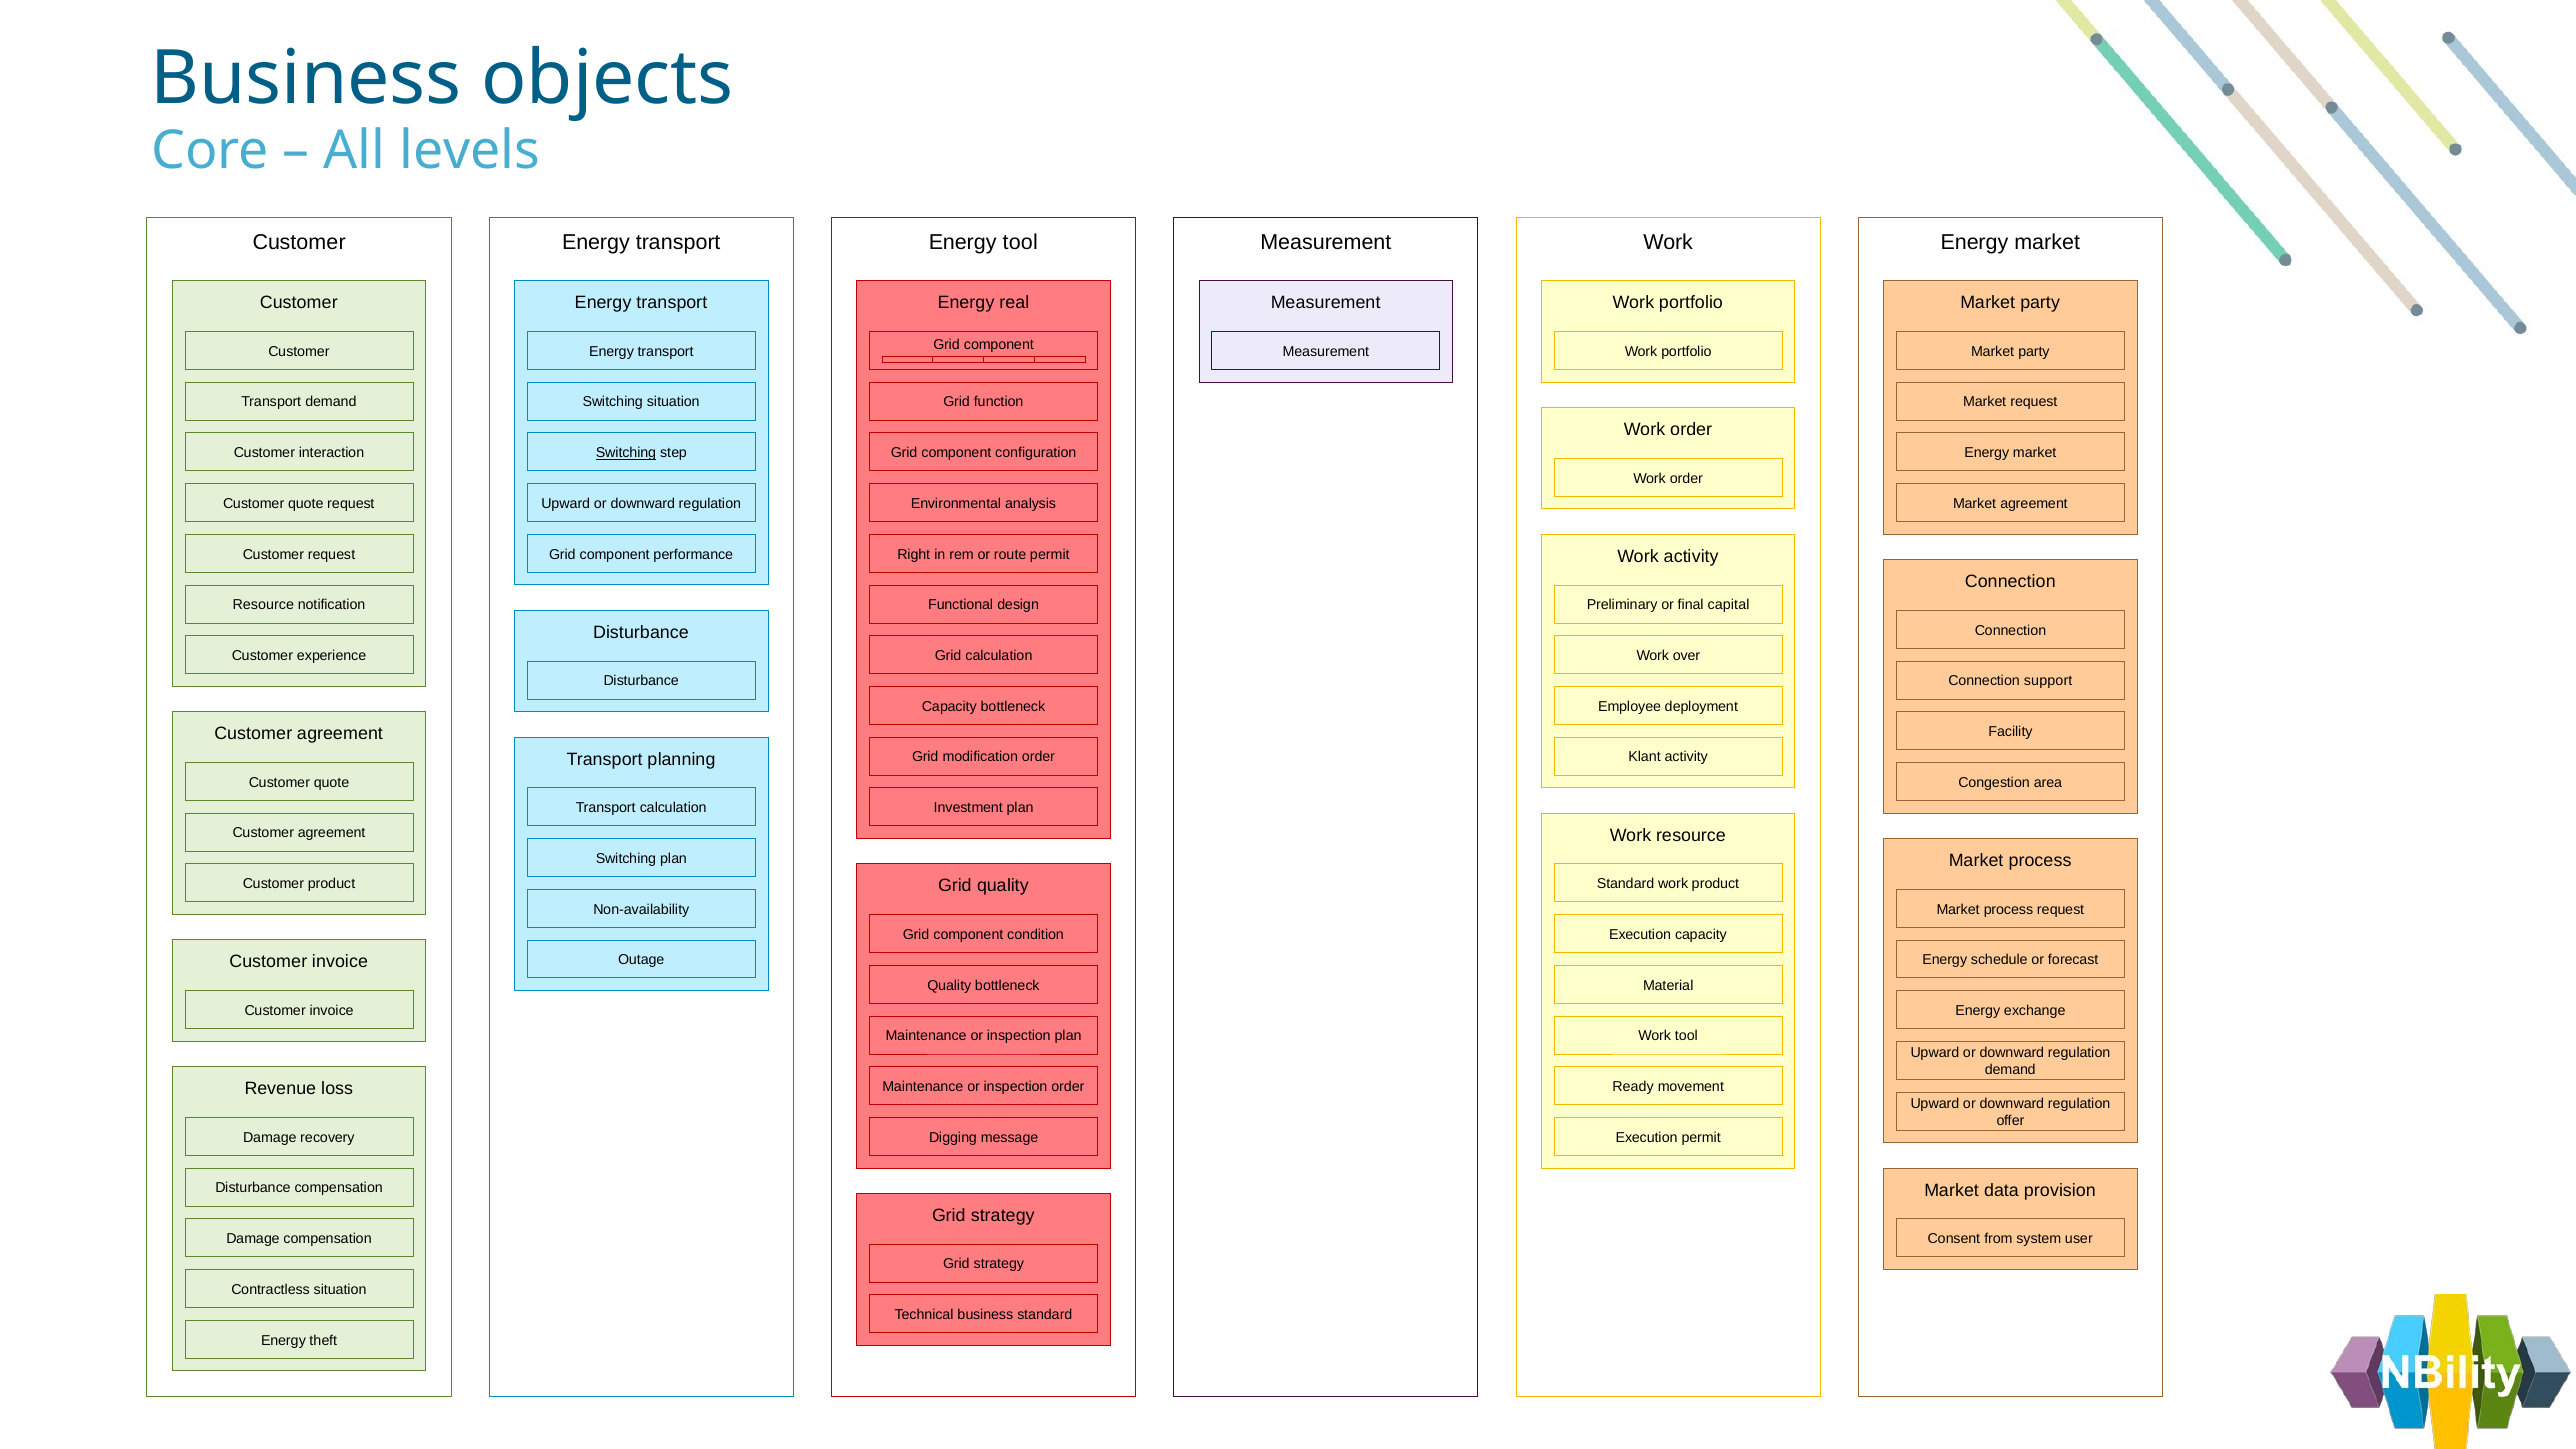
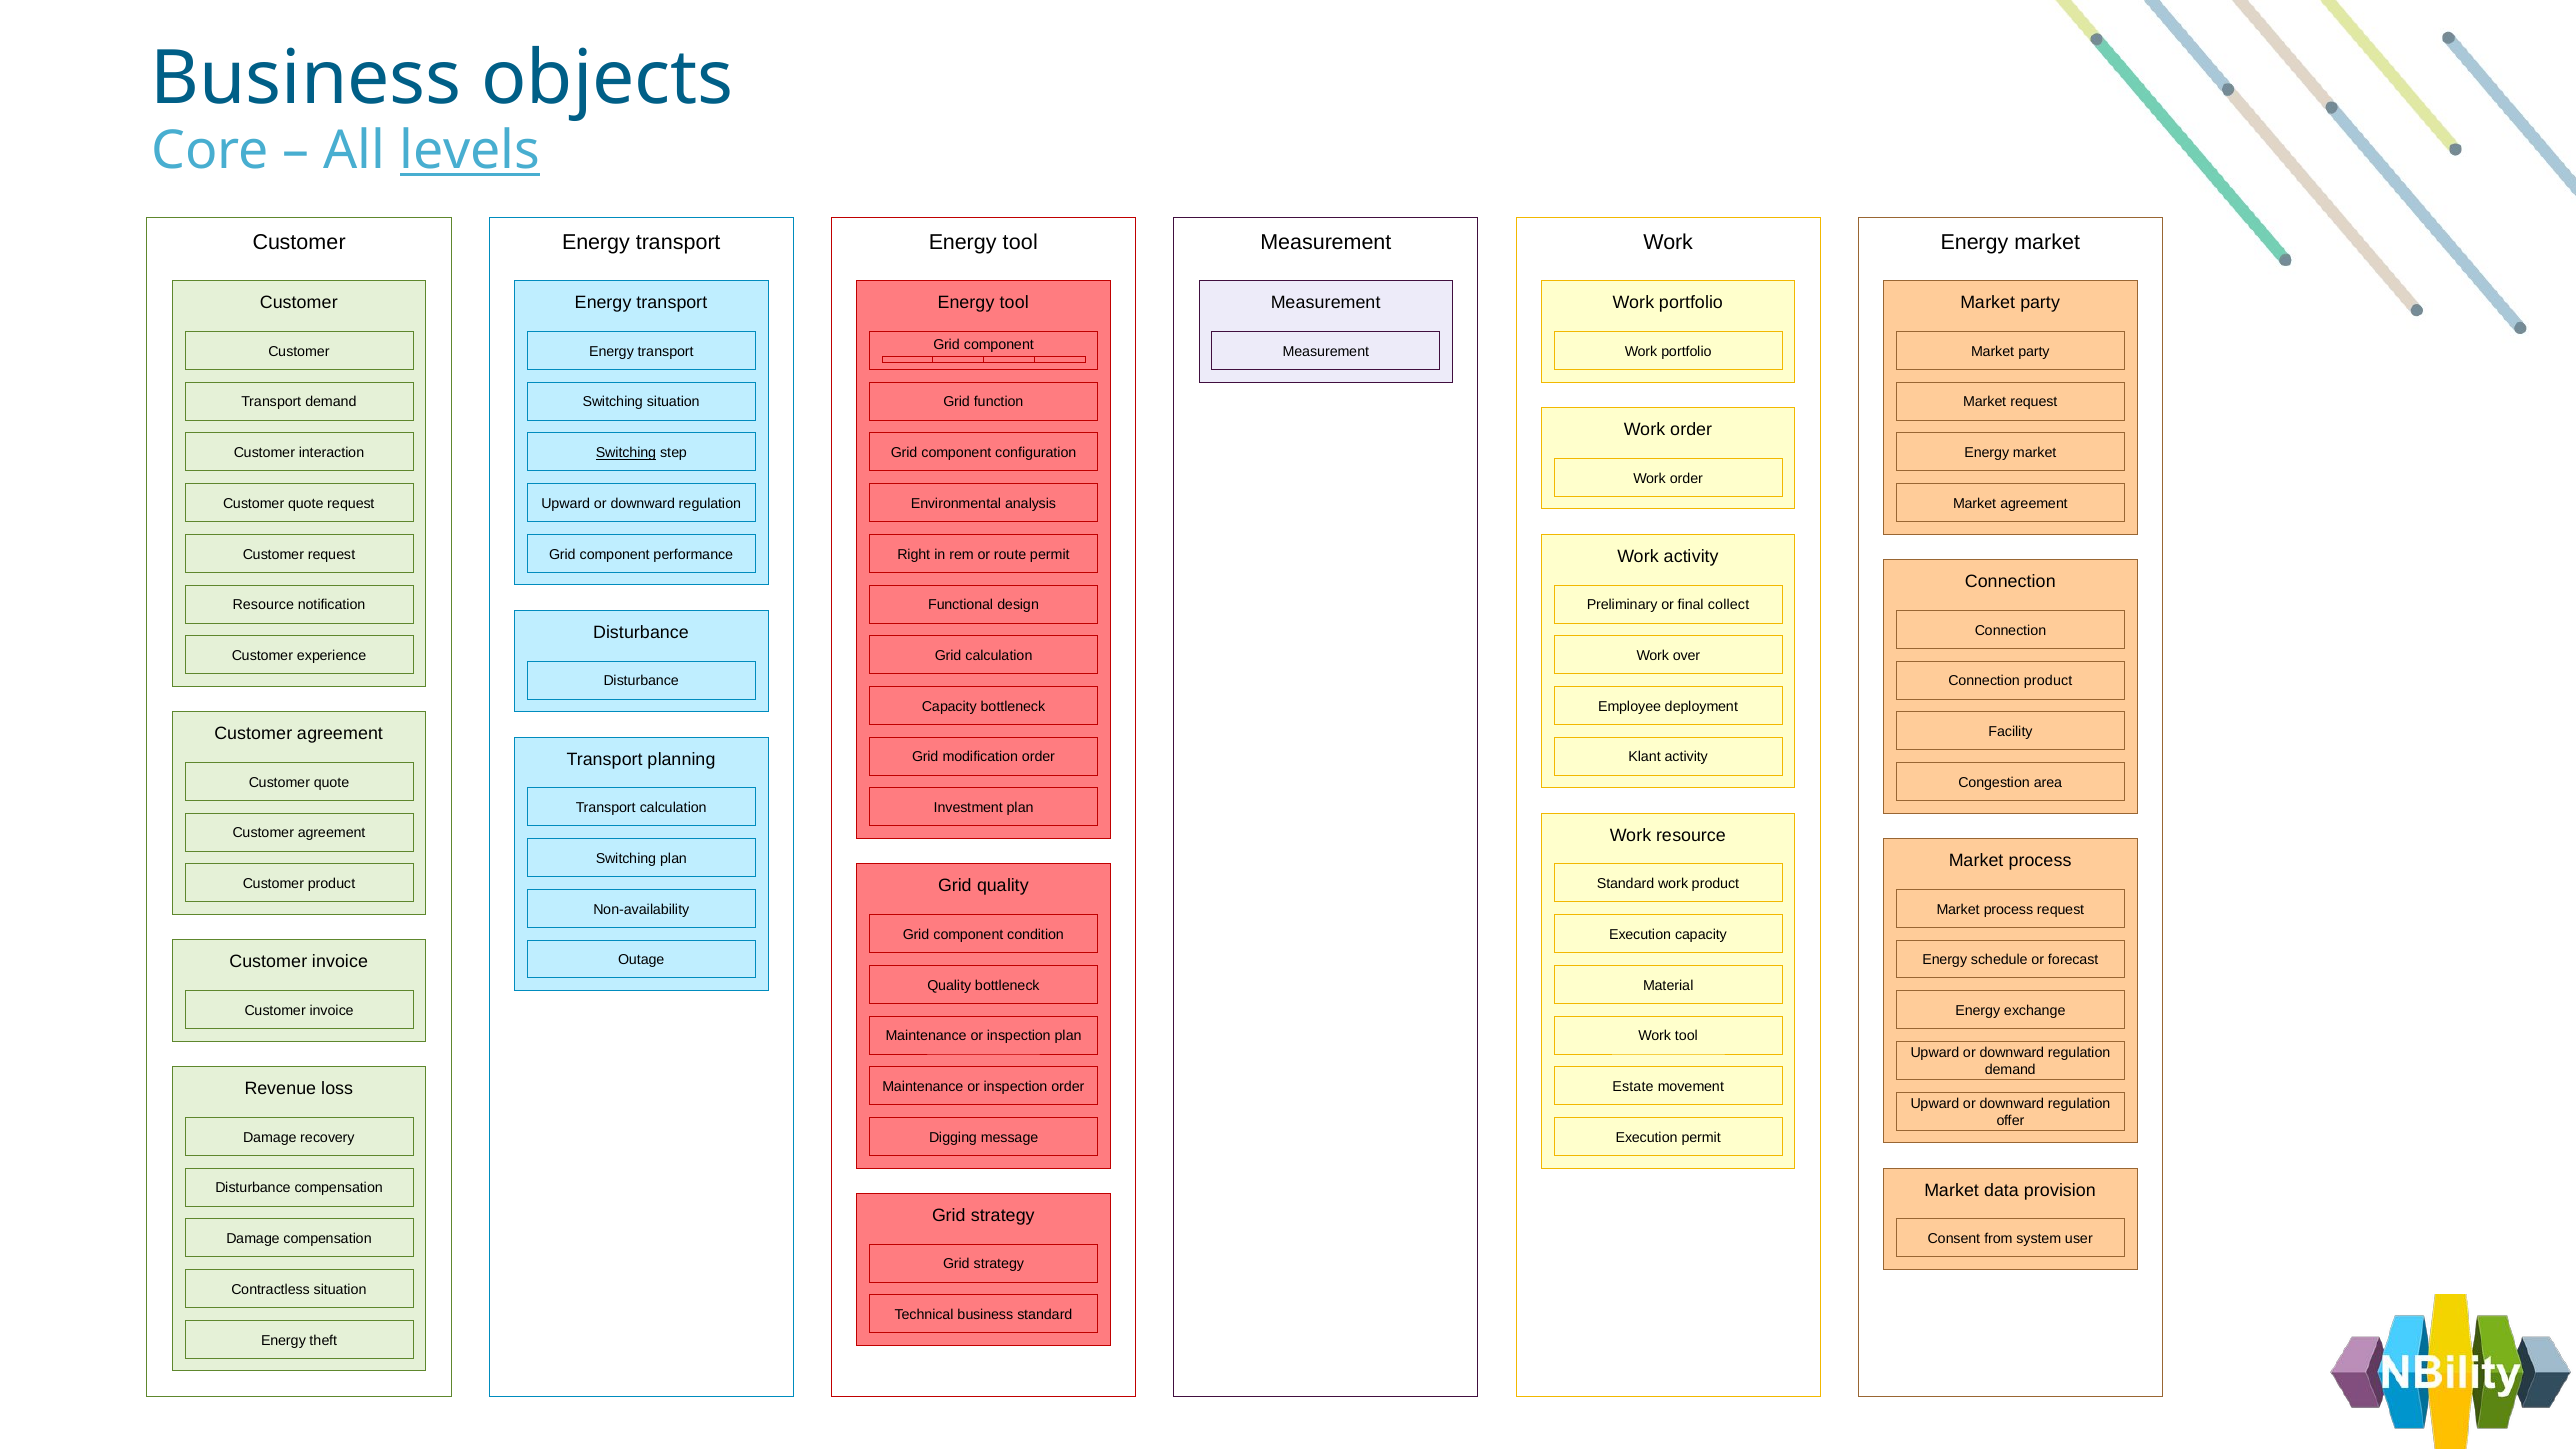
levels underline: none -> present
real at (1014, 303): real -> tool
capital: capital -> collect
Connection support: support -> product
Ready: Ready -> Estate
